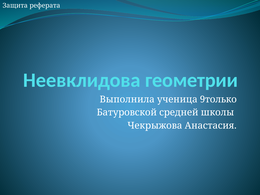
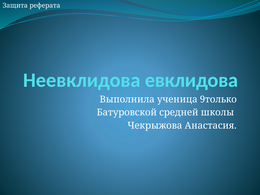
геометрии: геометрии -> евклидова
